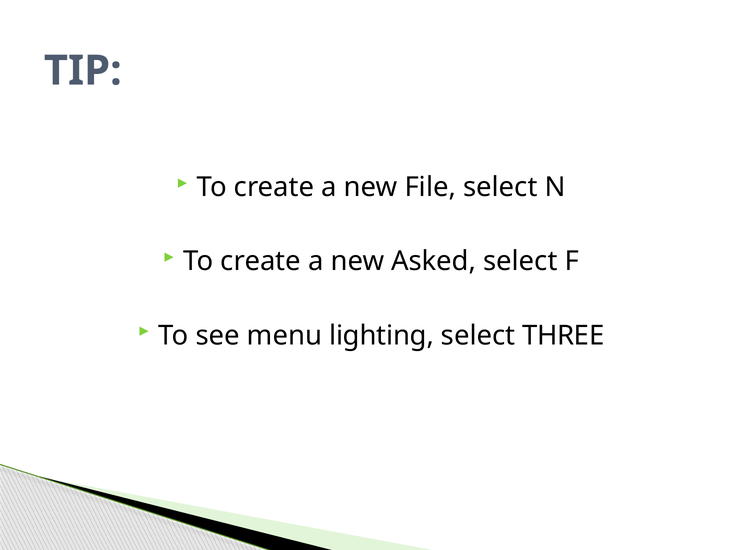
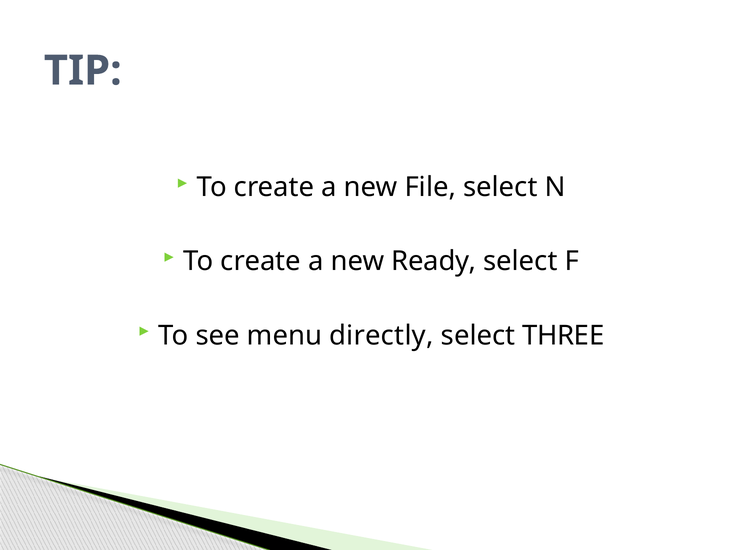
Asked: Asked -> Ready
lighting: lighting -> directly
